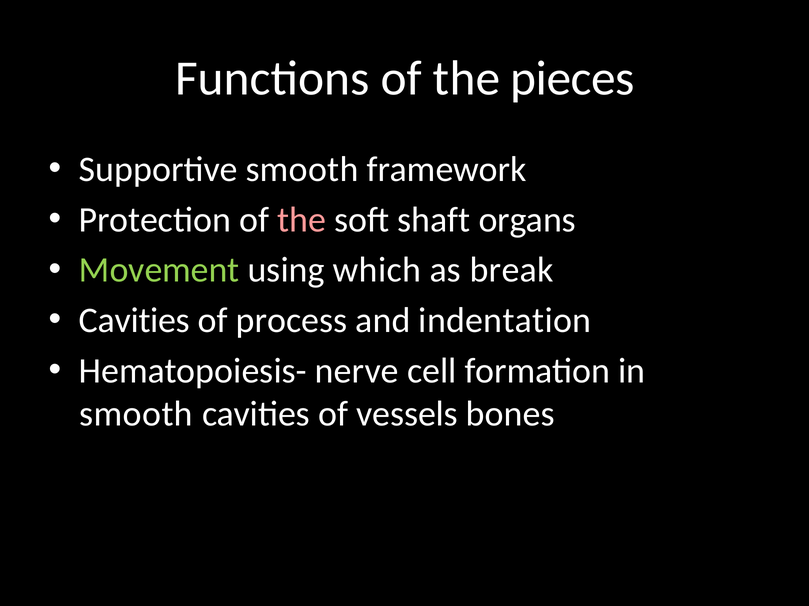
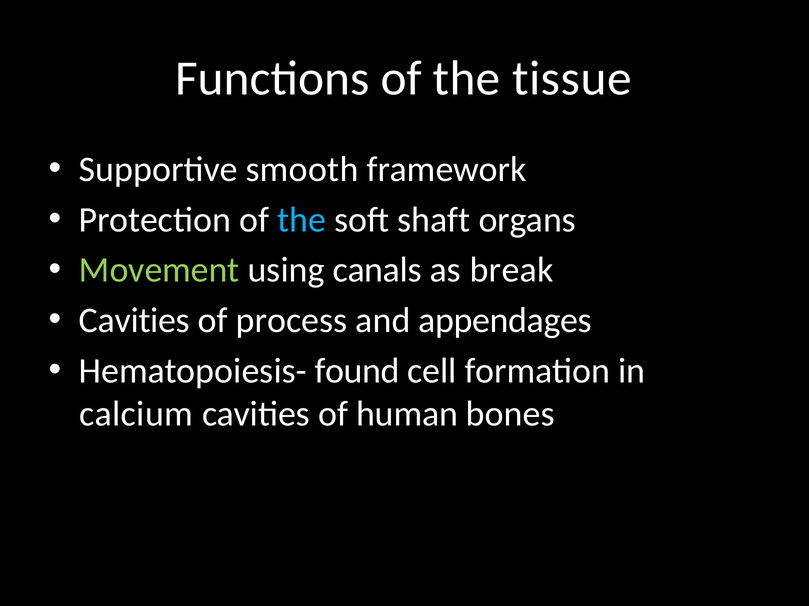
pieces: pieces -> tissue
the at (302, 220) colour: pink -> light blue
which: which -> canals
indentation: indentation -> appendages
nerve: nerve -> found
smooth at (136, 414): smooth -> calcium
vessels: vessels -> human
